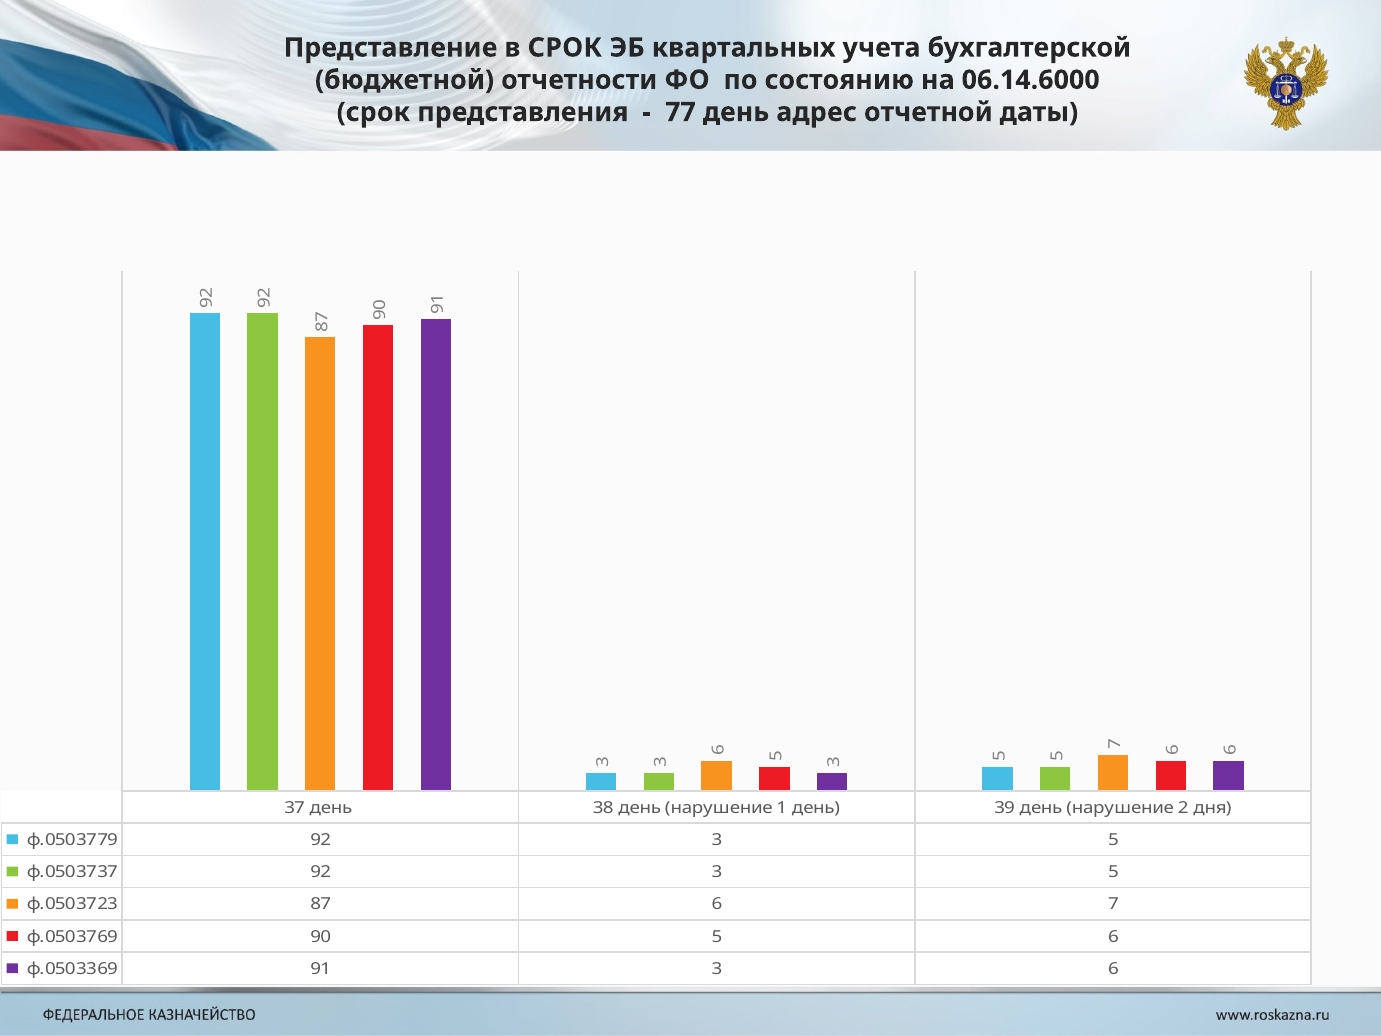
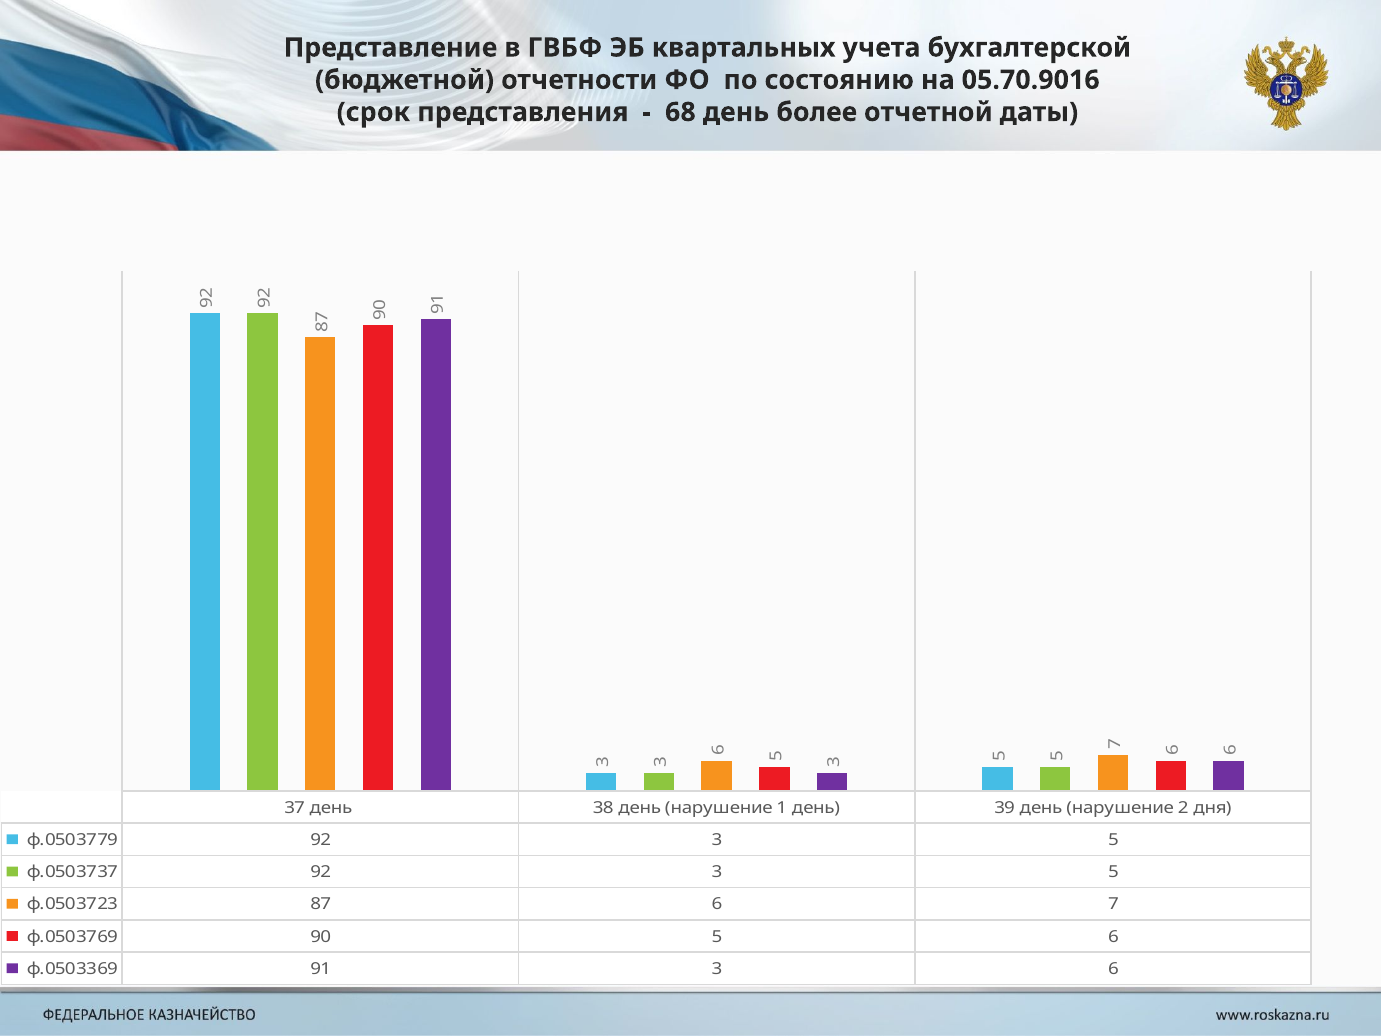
в СРОК: СРОК -> ГВБФ
06.14.6000: 06.14.6000 -> 05.70.9016
77: 77 -> 68
адрес: адрес -> более
